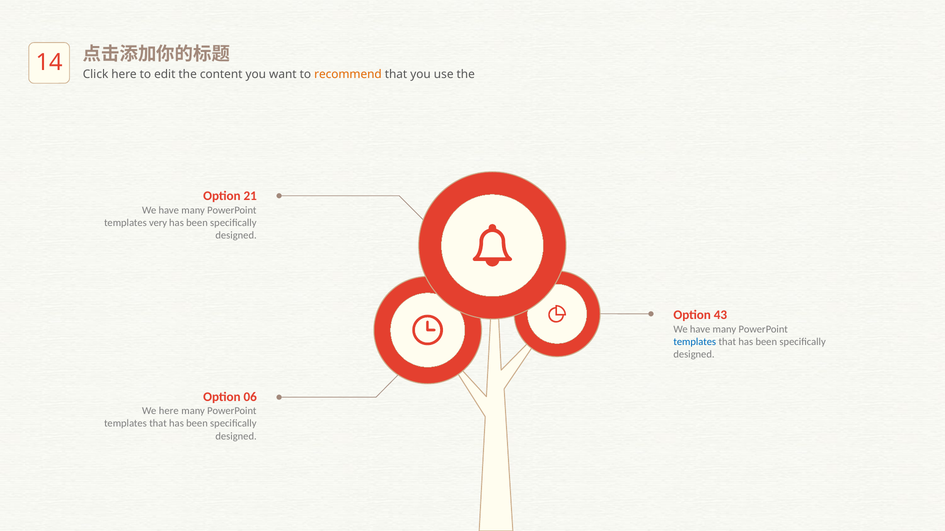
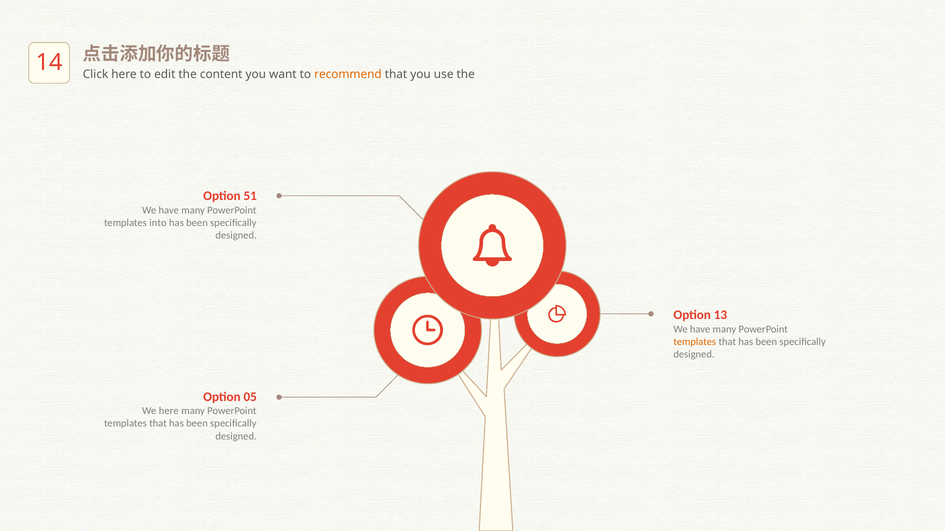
21: 21 -> 51
very: very -> into
43: 43 -> 13
templates at (695, 342) colour: blue -> orange
06: 06 -> 05
